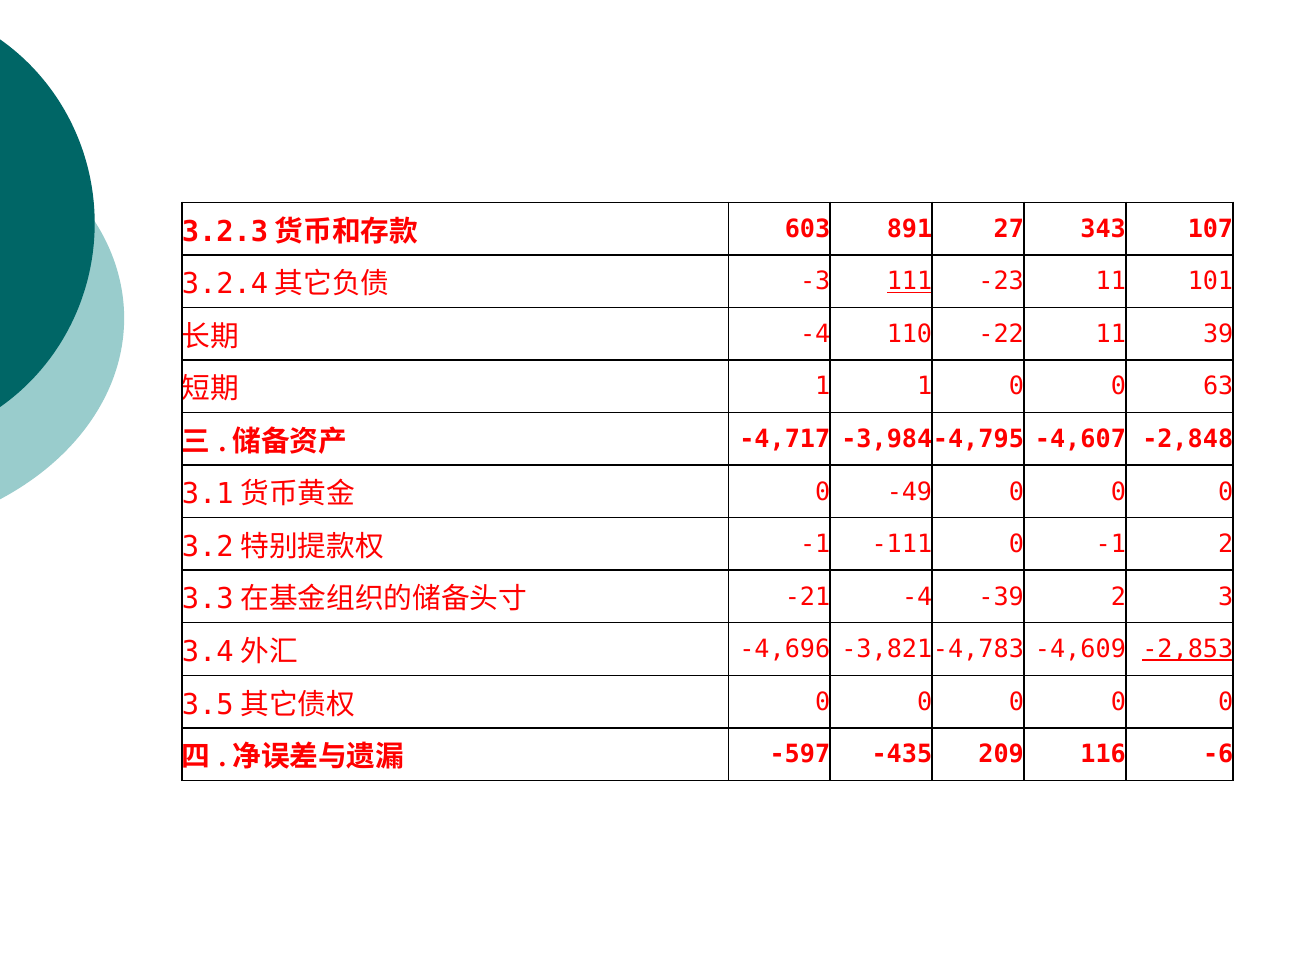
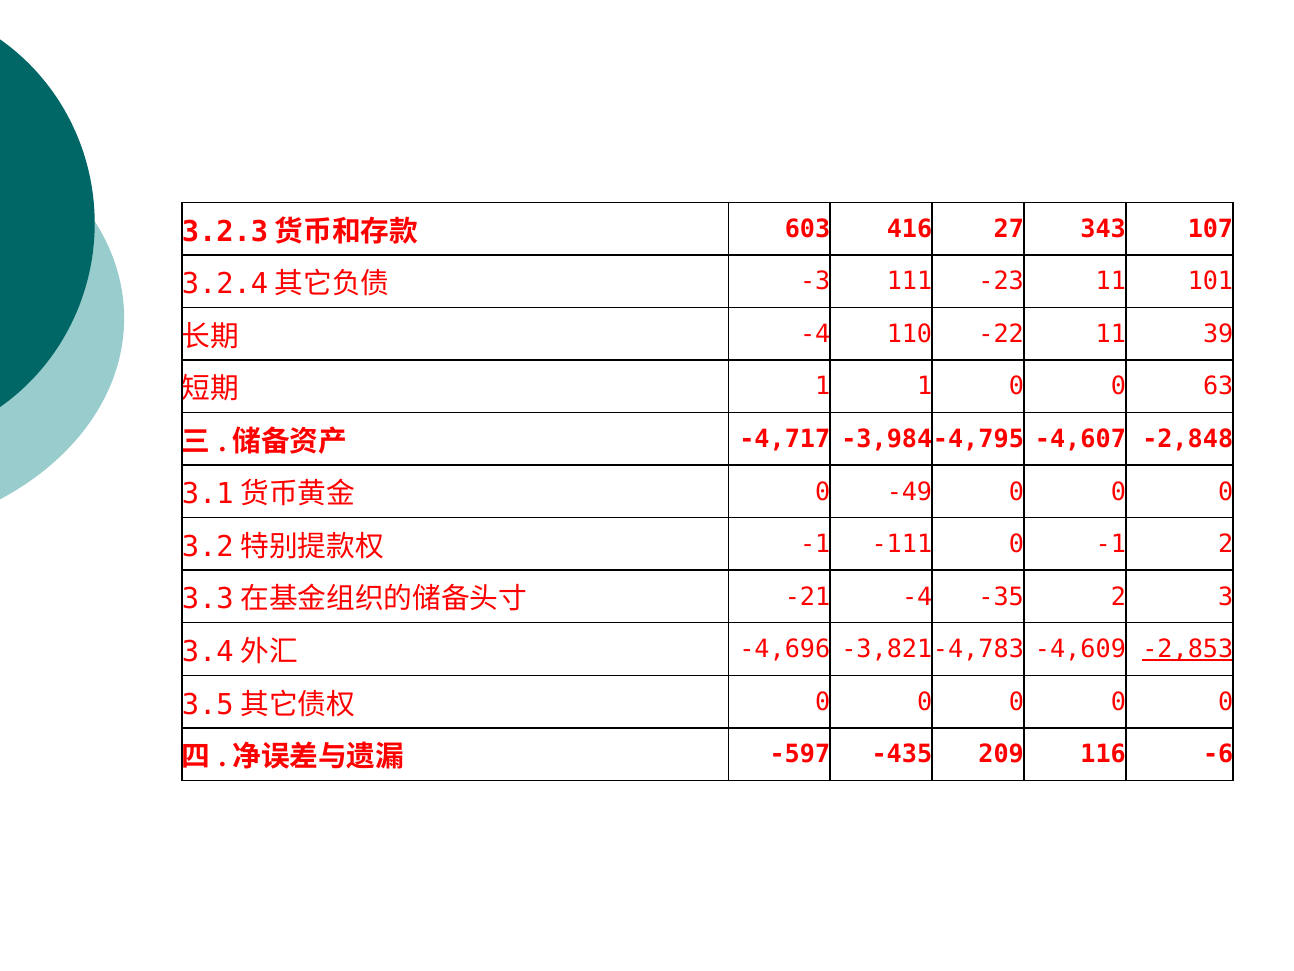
891: 891 -> 416
111 underline: present -> none
-39: -39 -> -35
